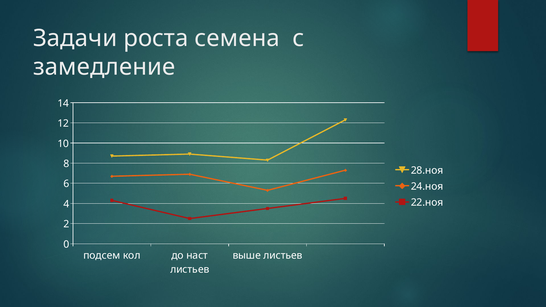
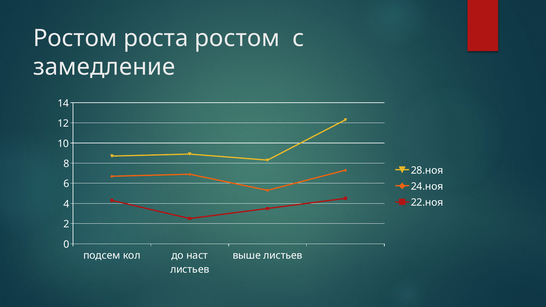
Задачи at (75, 38): Задачи -> Ростом
роста семена: семена -> ростом
